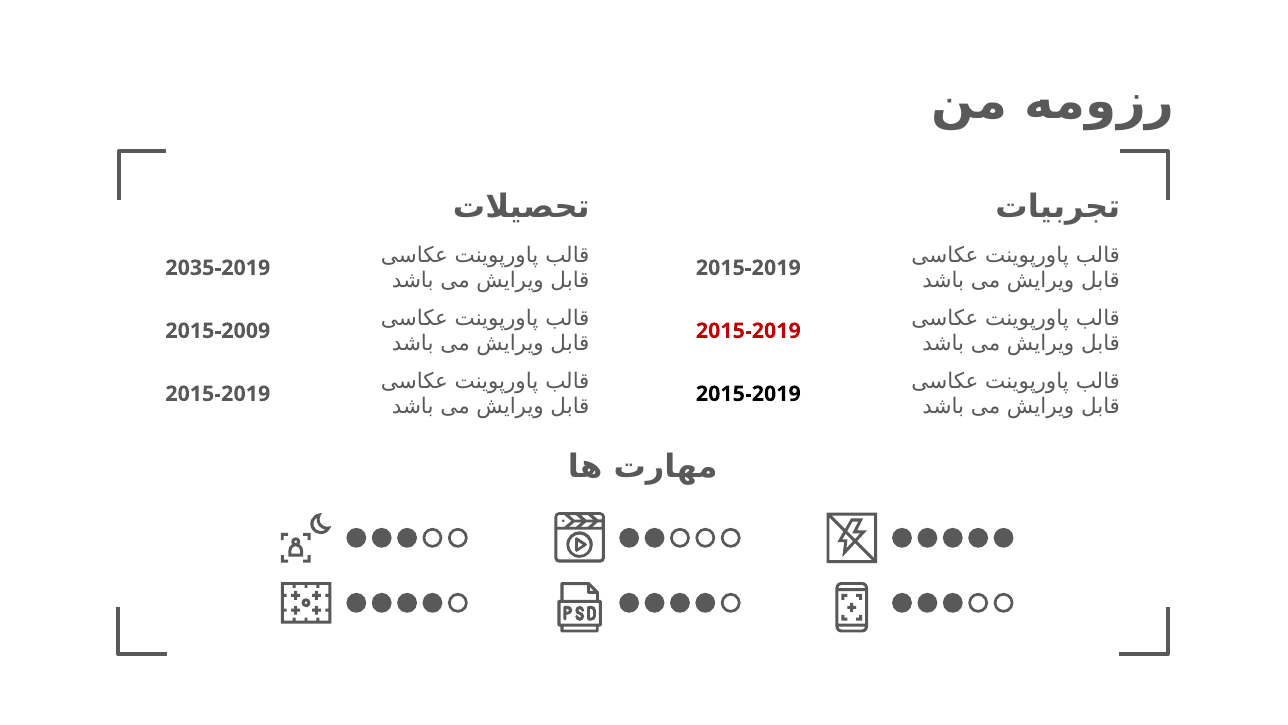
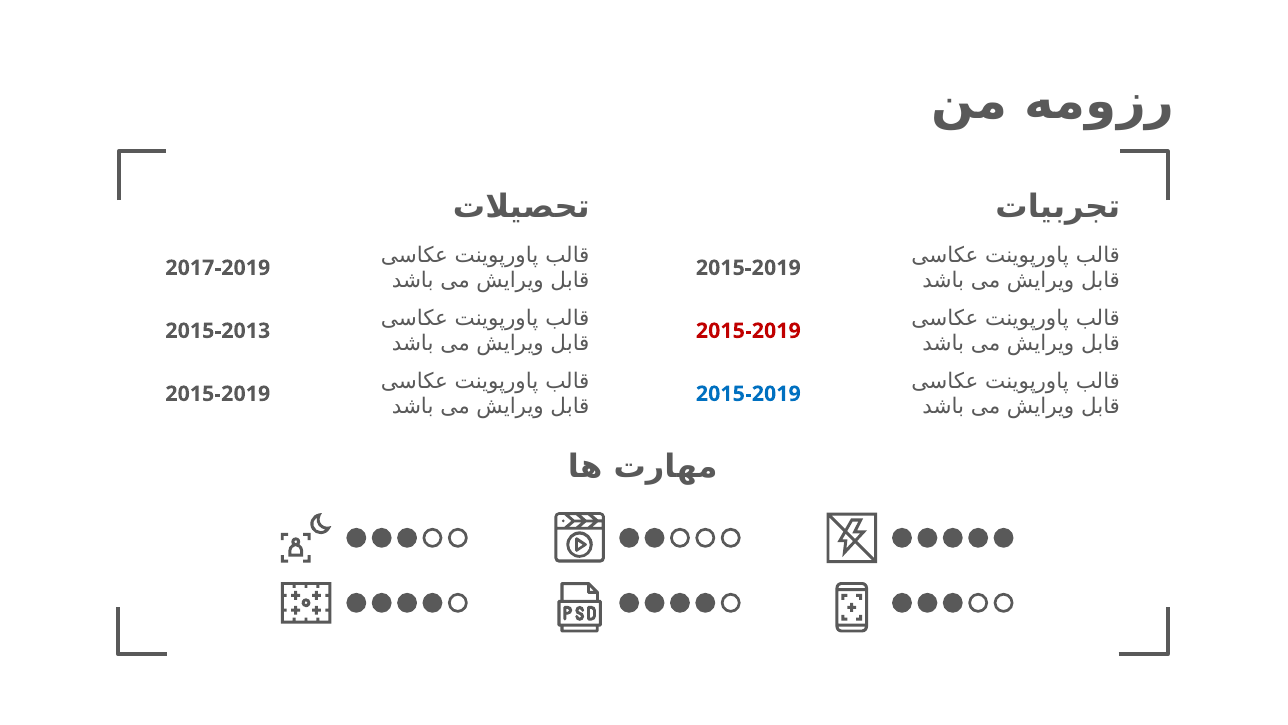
2035-2019: 2035-2019 -> 2017-2019
2015-2009: 2015-2009 -> 2015-2013
2015-2019 at (748, 394) colour: black -> blue
